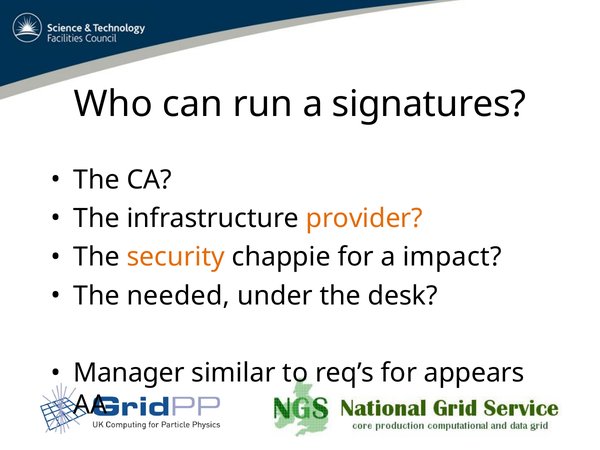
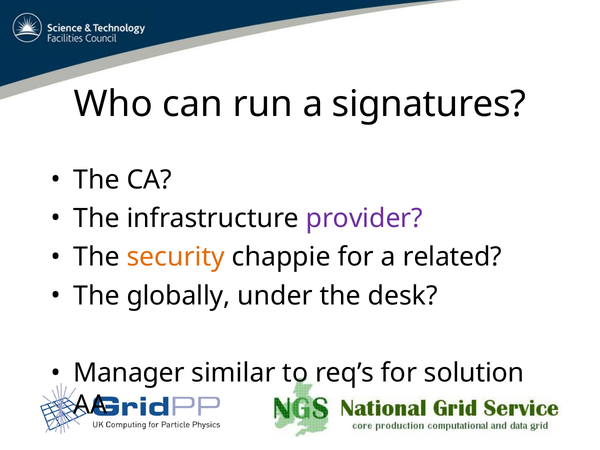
provider colour: orange -> purple
impact: impact -> related
needed: needed -> globally
appears: appears -> solution
